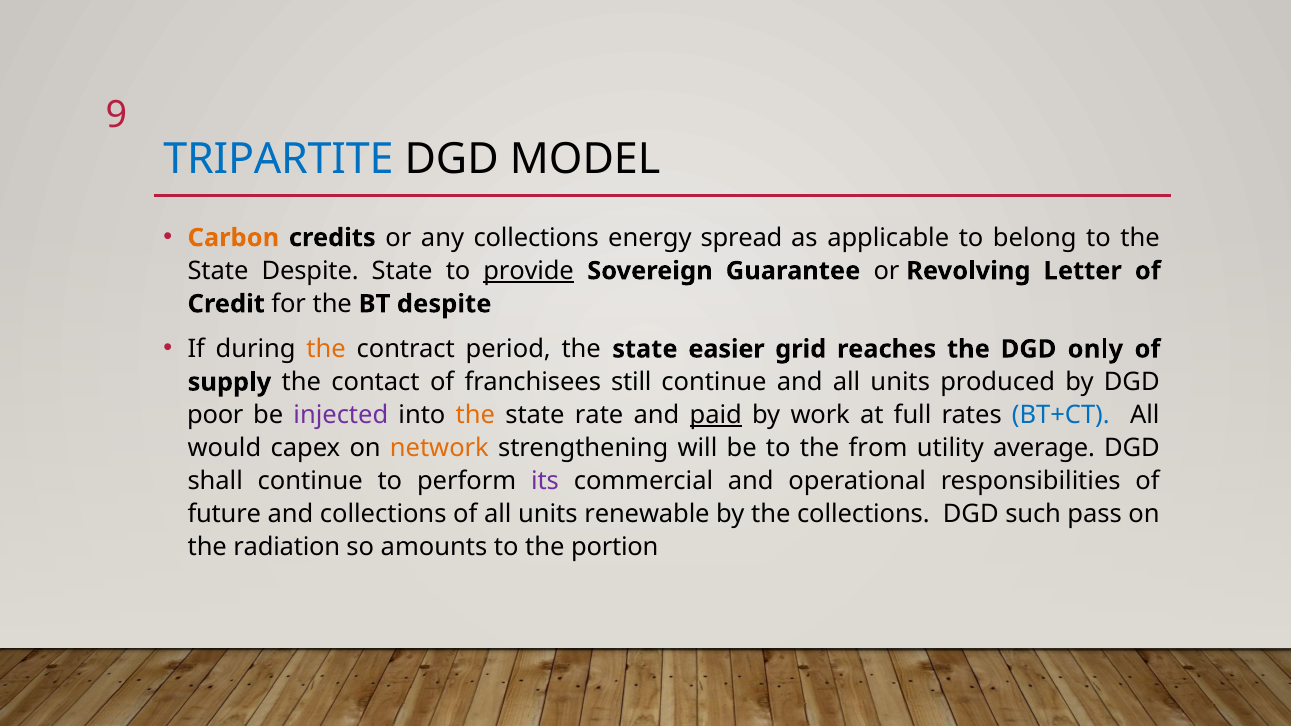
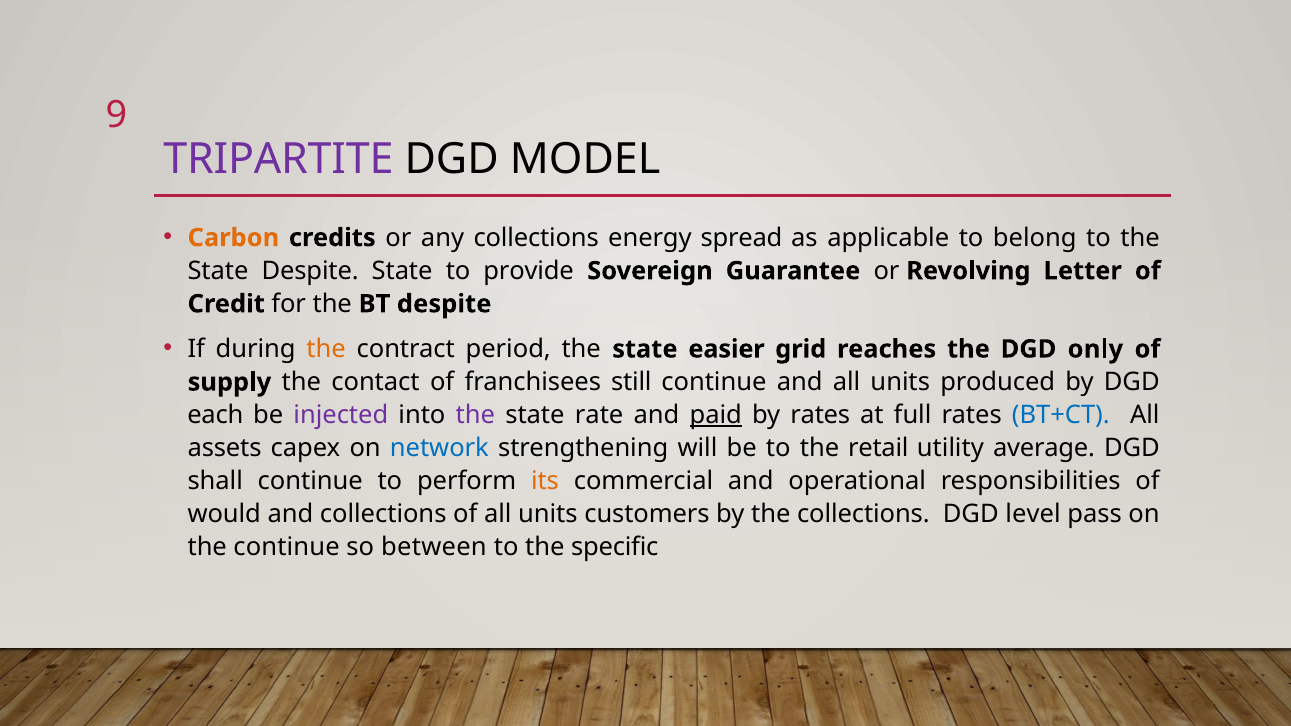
TRIPARTITE colour: blue -> purple
provide underline: present -> none
poor: poor -> each
the at (475, 415) colour: orange -> purple
by work: work -> rates
would: would -> assets
network colour: orange -> blue
from: from -> retail
its colour: purple -> orange
future: future -> would
renewable: renewable -> customers
such: such -> level
the radiation: radiation -> continue
amounts: amounts -> between
portion: portion -> specific
